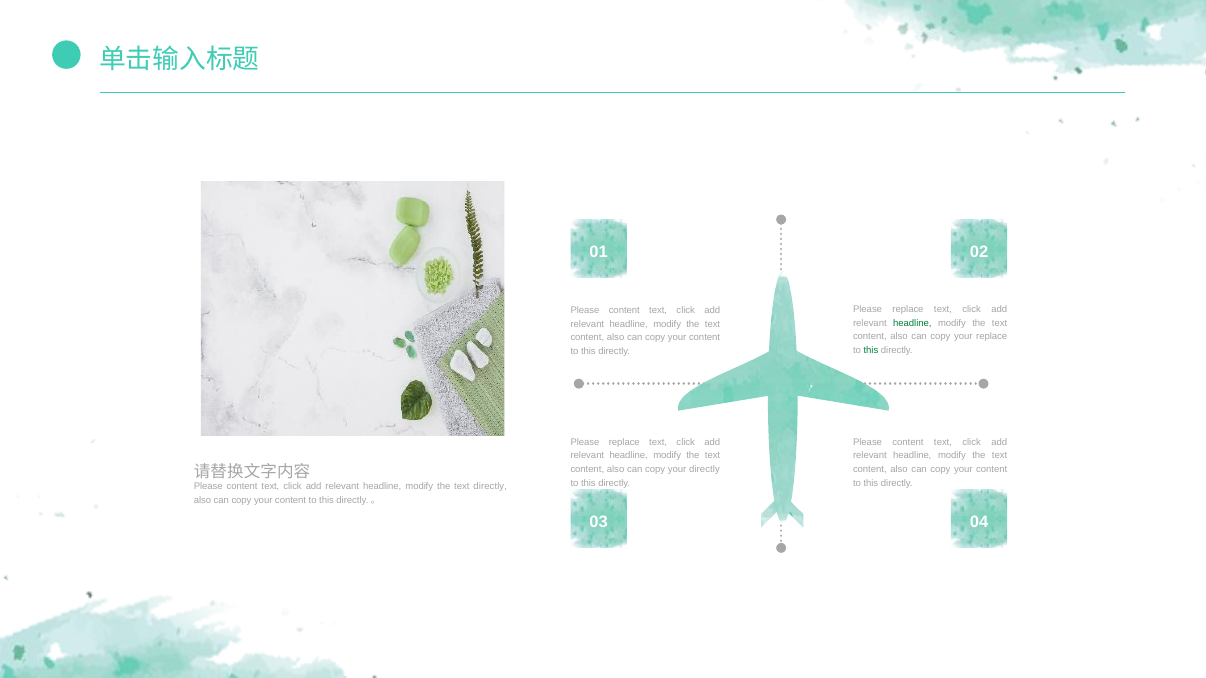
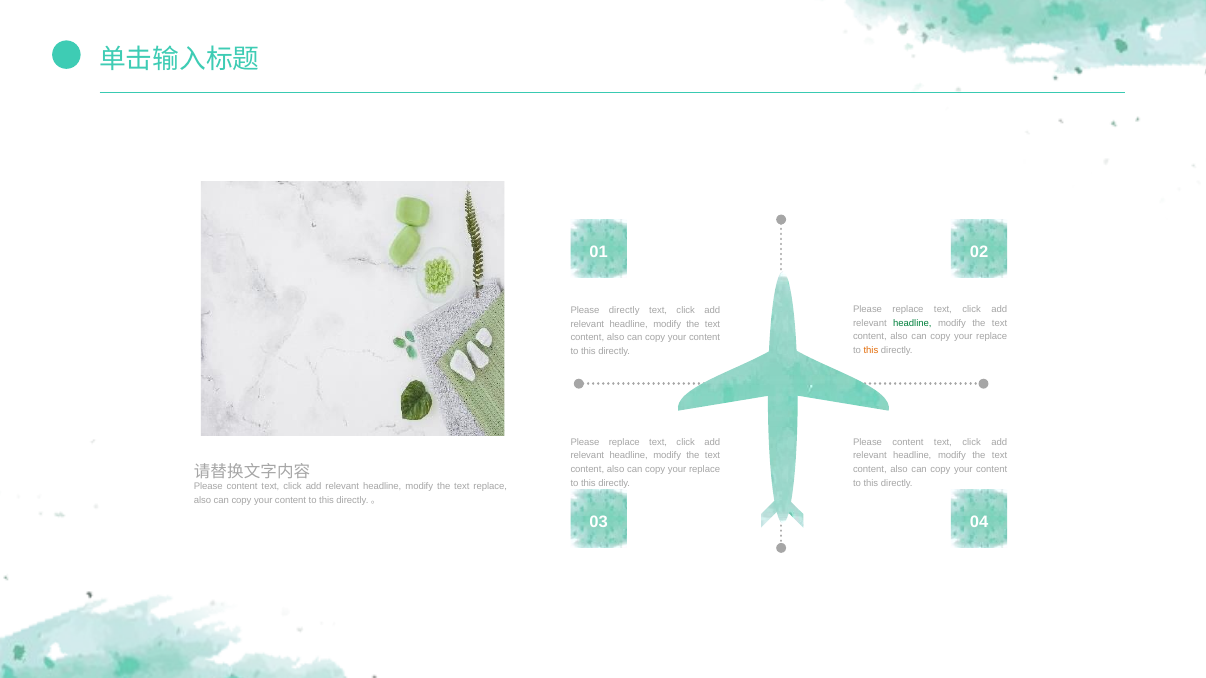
content at (624, 310): content -> directly
this at (871, 351) colour: green -> orange
directly at (705, 470): directly -> replace
text directly: directly -> replace
